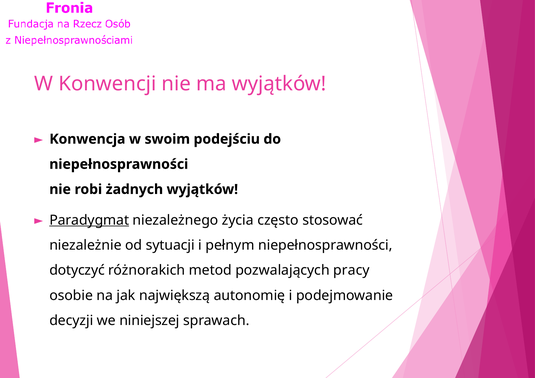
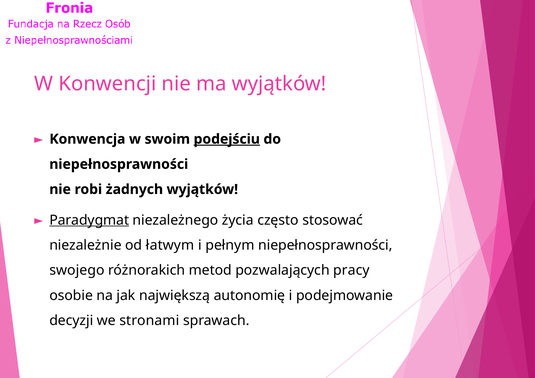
podejściu underline: none -> present
sytuacji: sytuacji -> łatwym
dotyczyć: dotyczyć -> swojego
niniejszej: niniejszej -> stronami
